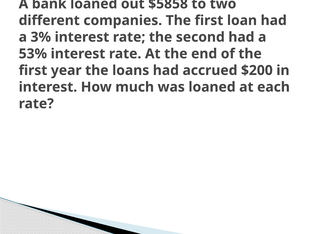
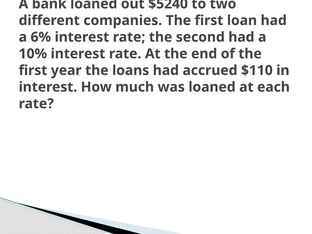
$5858: $5858 -> $5240
3%: 3% -> 6%
53%: 53% -> 10%
$200: $200 -> $110
